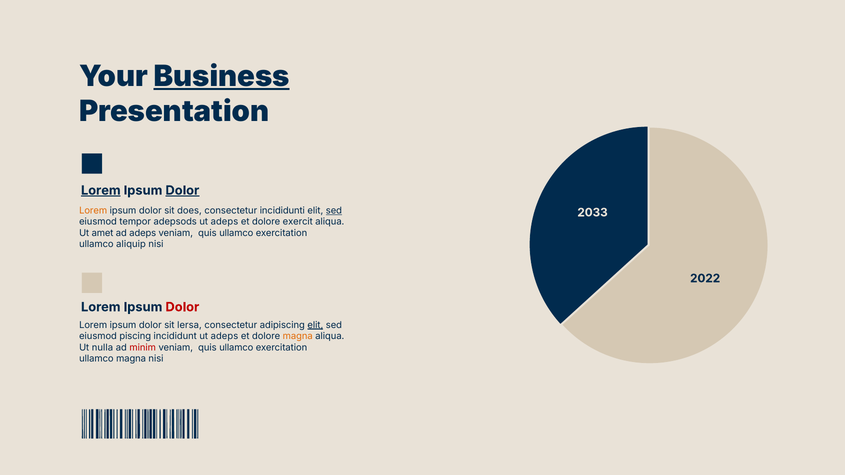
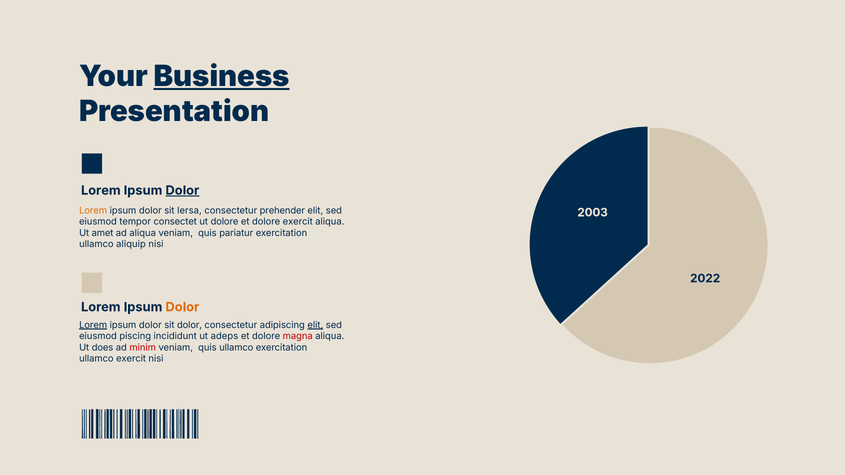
Lorem at (101, 191) underline: present -> none
does: does -> lersa
incididunti: incididunti -> prehender
sed at (334, 211) underline: present -> none
2033: 2033 -> 2003
adepsods: adepsods -> consectet
adeps at (224, 222): adeps -> dolore
ad adeps: adeps -> aliqua
ullamco at (236, 233): ullamco -> pariatur
Dolor at (182, 307) colour: red -> orange
Lorem at (93, 325) underline: none -> present
sit lersa: lersa -> dolor
magna at (298, 336) colour: orange -> red
nulla: nulla -> does
ullamco magna: magna -> exercit
